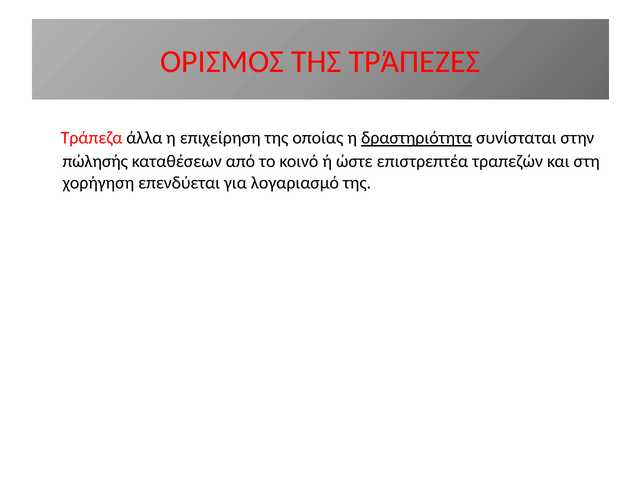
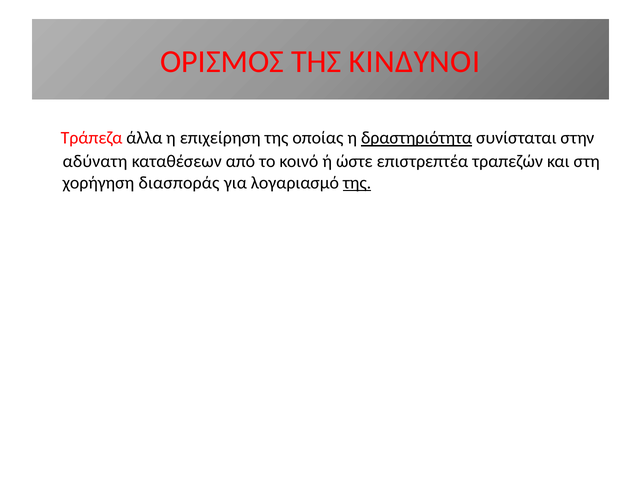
ΤΡΆΠΕΖΕΣ: ΤΡΆΠΕΖΕΣ -> ΚΙΝΔΥΝΟΙ
πώλησής: πώλησής -> αδύνατη
επενδύεται: επενδύεται -> διασποράς
της at (357, 183) underline: none -> present
